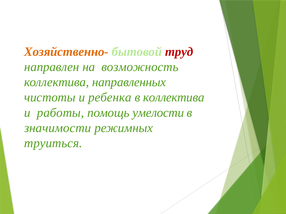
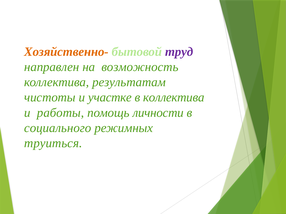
труд colour: red -> purple
направленных: направленных -> результатам
ребенка: ребенка -> участке
умелости: умелости -> личности
значимости: значимости -> социального
